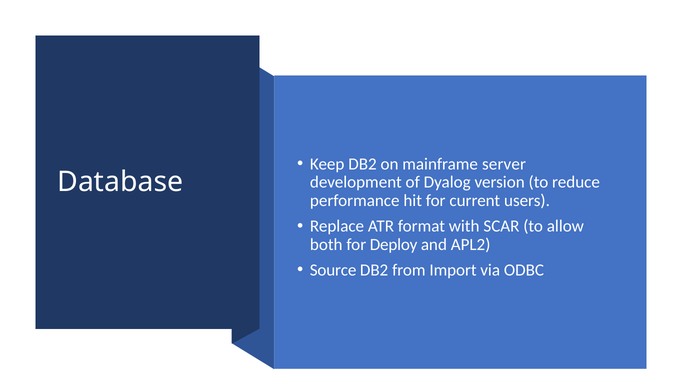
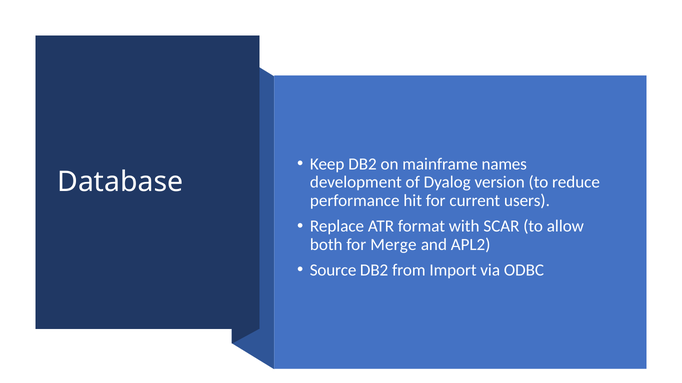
server: server -> names
Deploy: Deploy -> Merge
